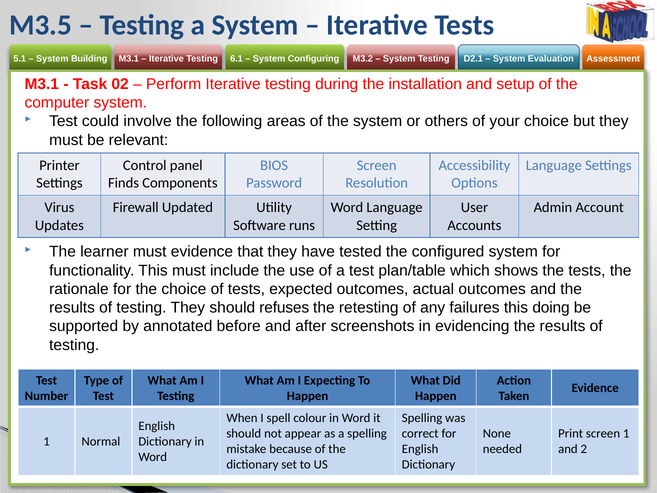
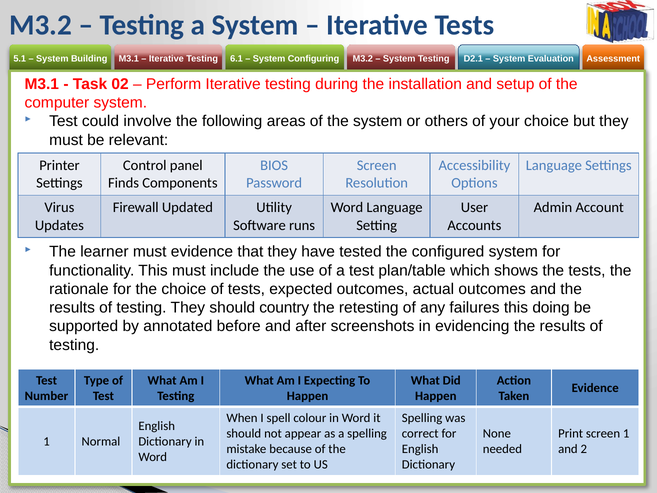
M3.5 at (40, 25): M3.5 -> M3.2
refuses: refuses -> country
